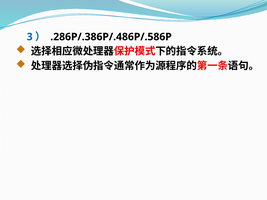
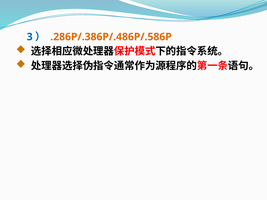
.286P/.386P/.486P/.586P colour: black -> orange
